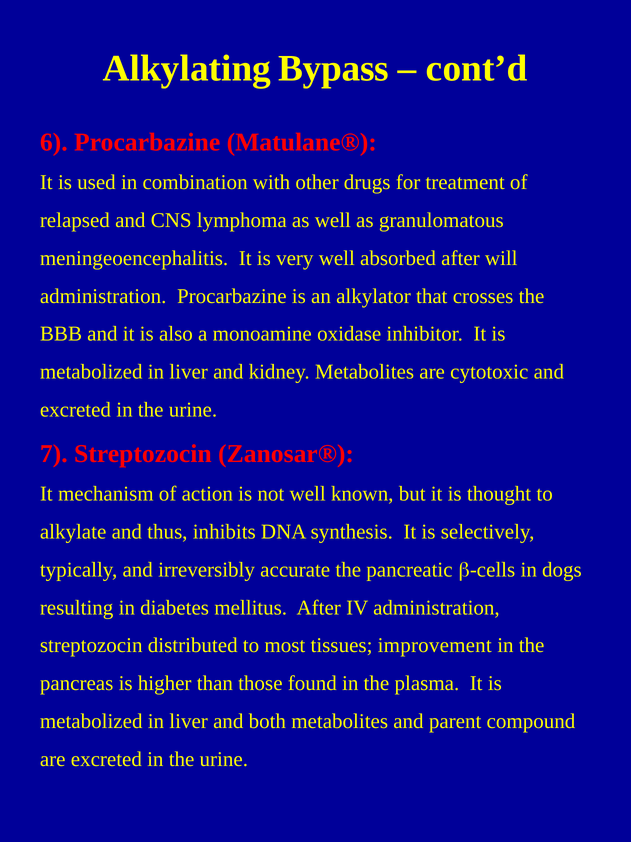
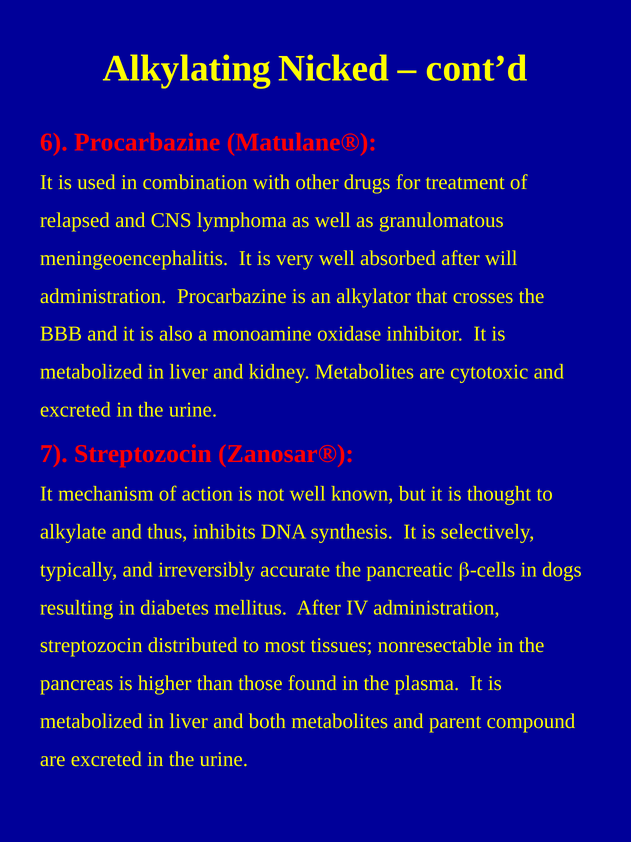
Bypass: Bypass -> Nicked
improvement: improvement -> nonresectable
